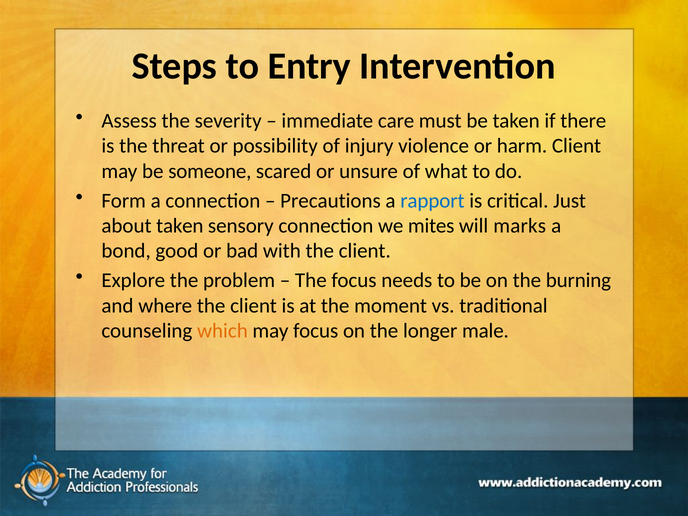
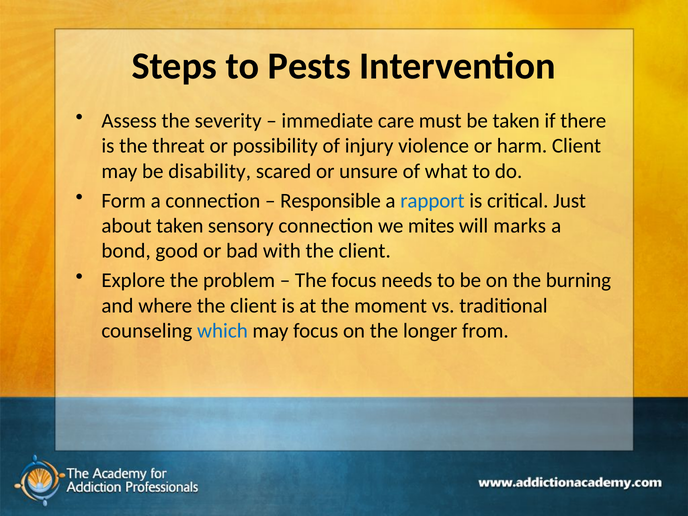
Entry: Entry -> Pests
someone: someone -> disability
Precautions: Precautions -> Responsible
which colour: orange -> blue
male: male -> from
